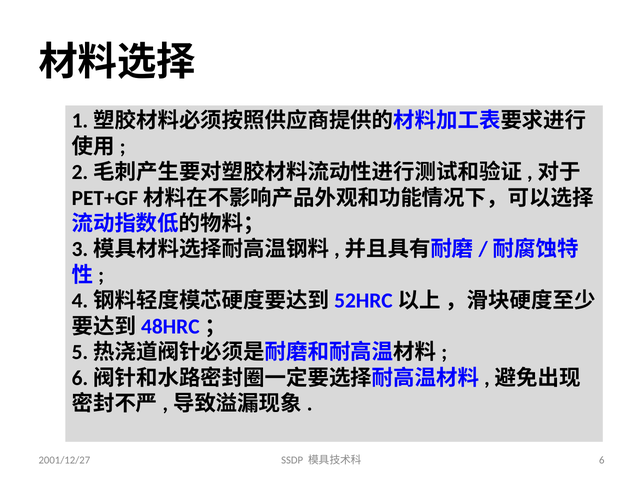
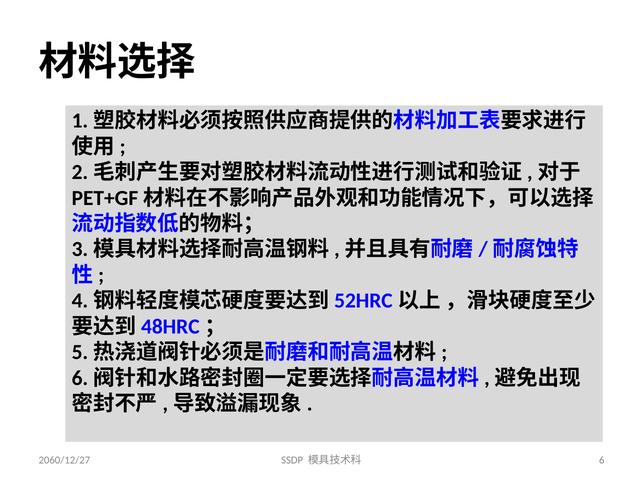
2001/12/27: 2001/12/27 -> 2060/12/27
